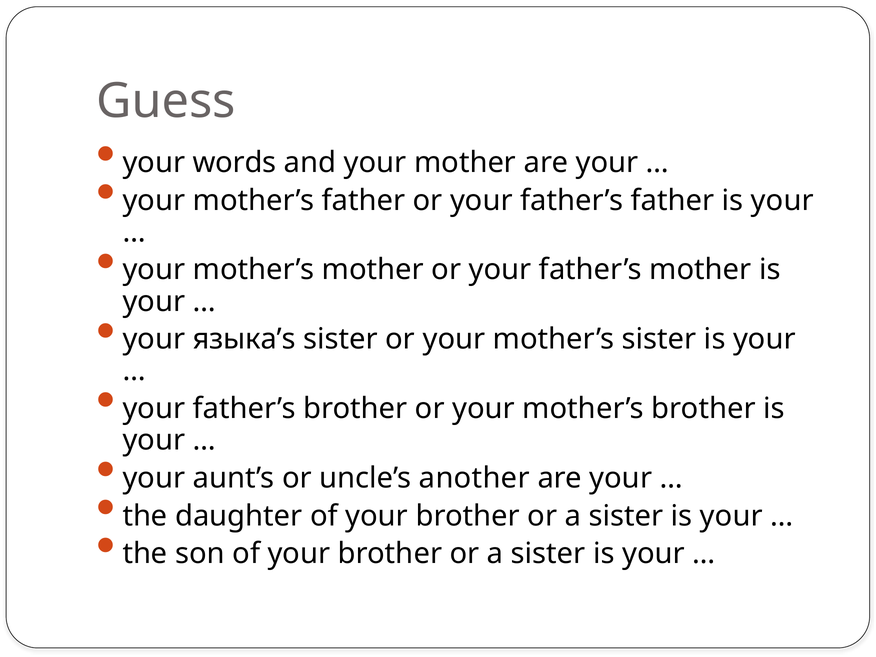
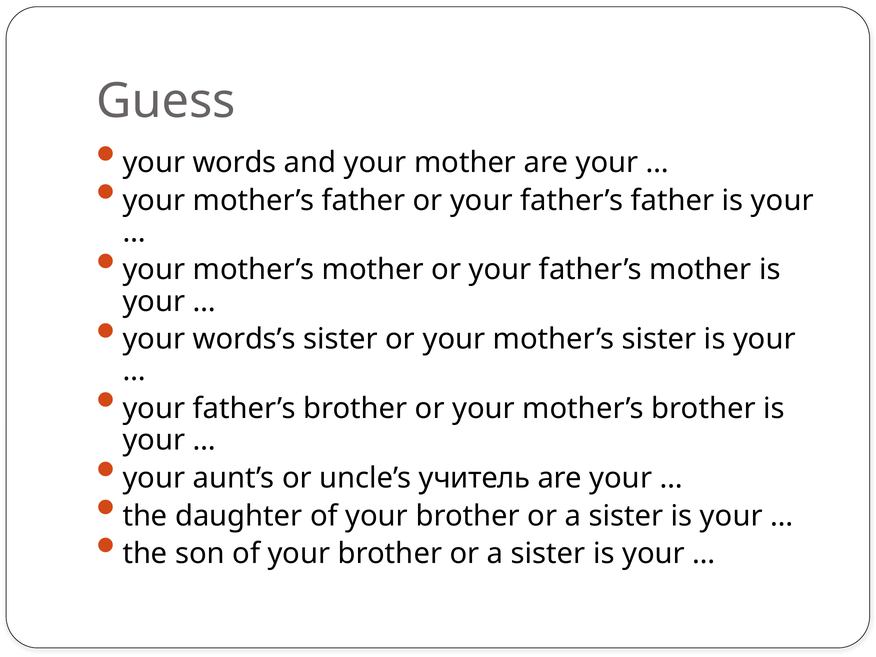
языка’s: языка’s -> words’s
another: another -> учитель
